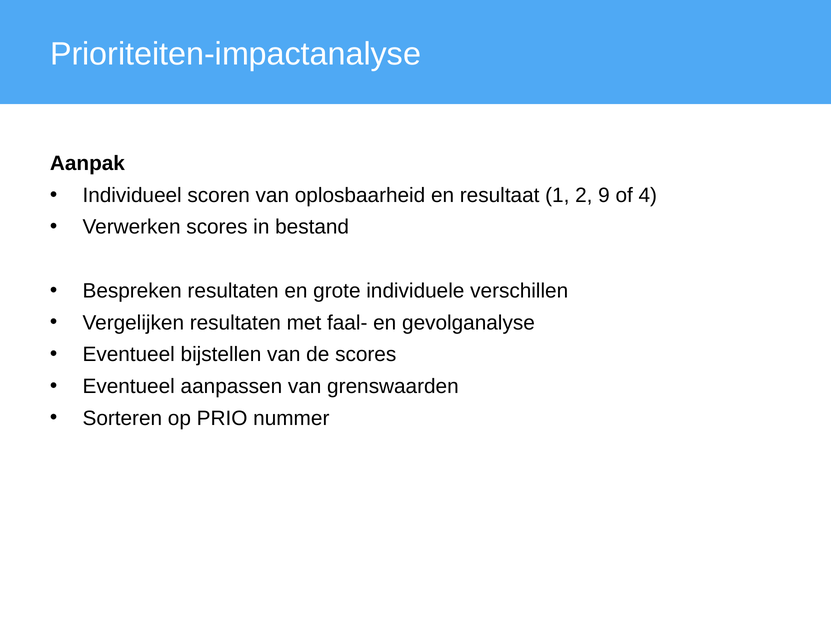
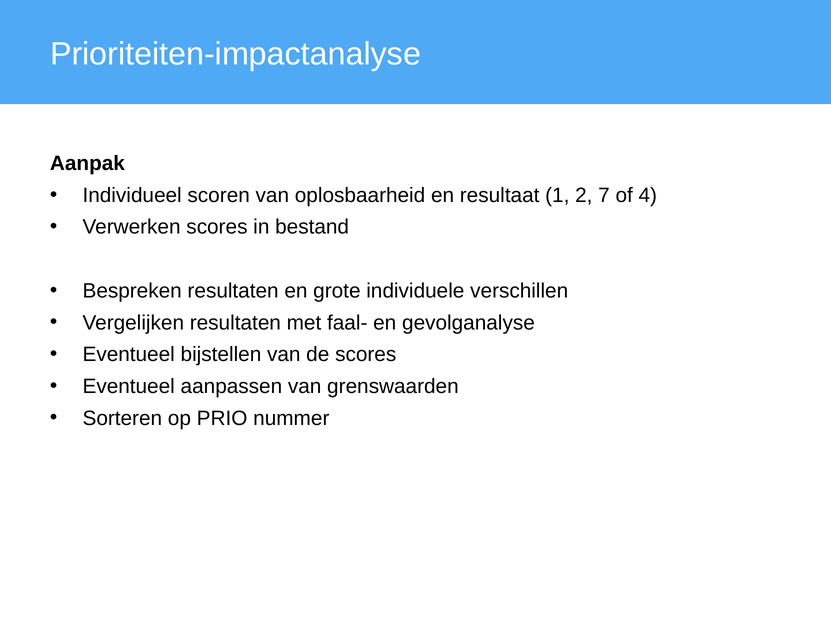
9: 9 -> 7
